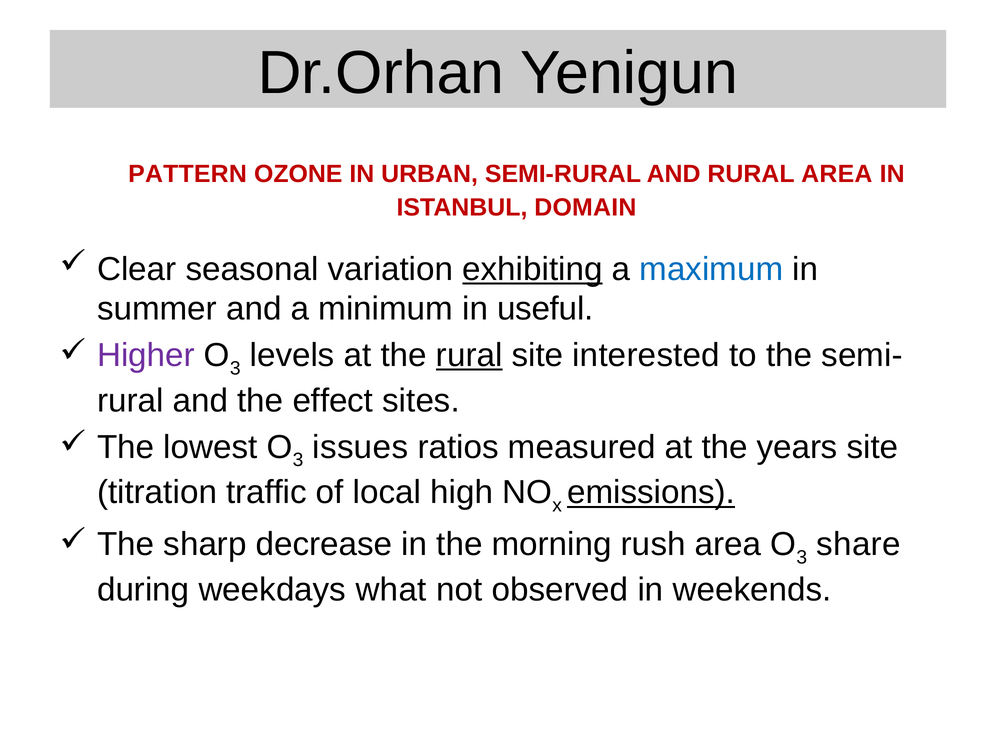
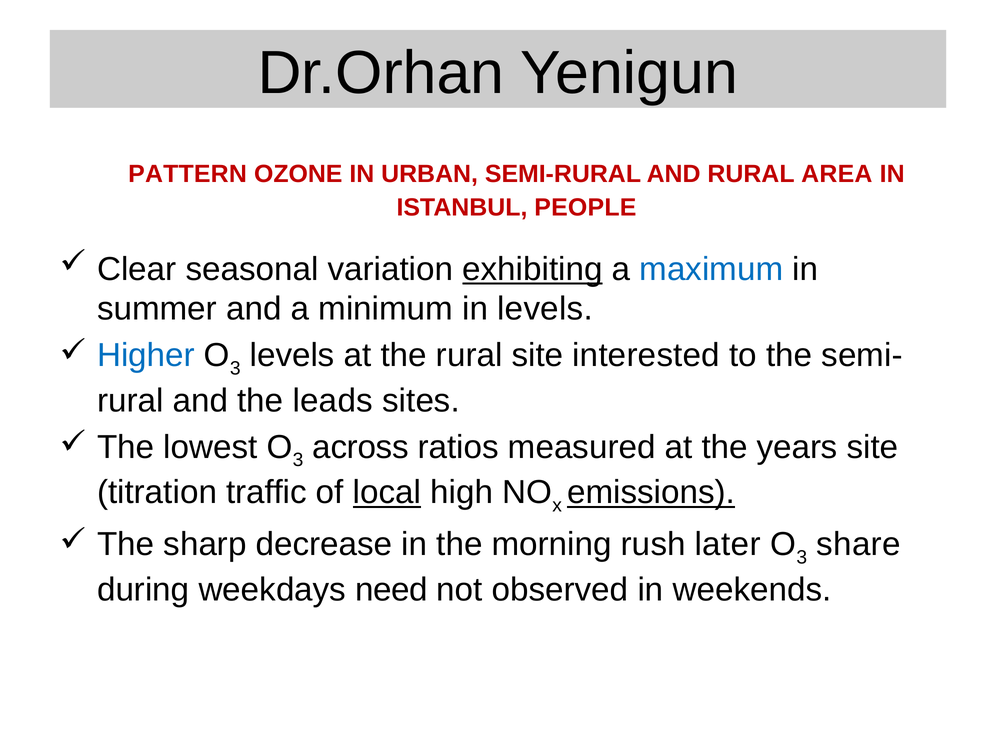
DOMAIN: DOMAIN -> PEOPLE
in useful: useful -> levels
Higher colour: purple -> blue
rural at (469, 355) underline: present -> none
effect: effect -> leads
issues: issues -> across
local underline: none -> present
rush area: area -> later
what: what -> need
